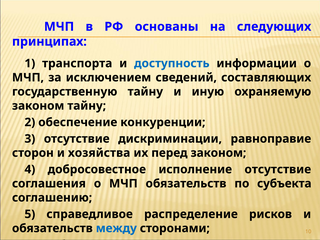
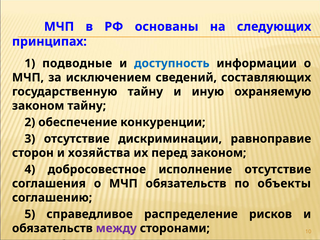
транспорта: транспорта -> подводные
субъекта: субъекта -> объекты
между colour: blue -> purple
